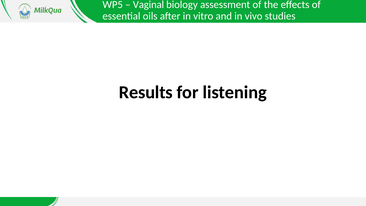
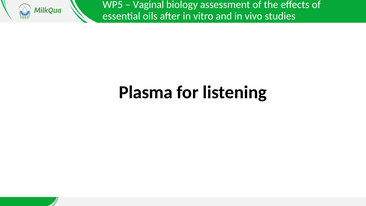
Results: Results -> Plasma
